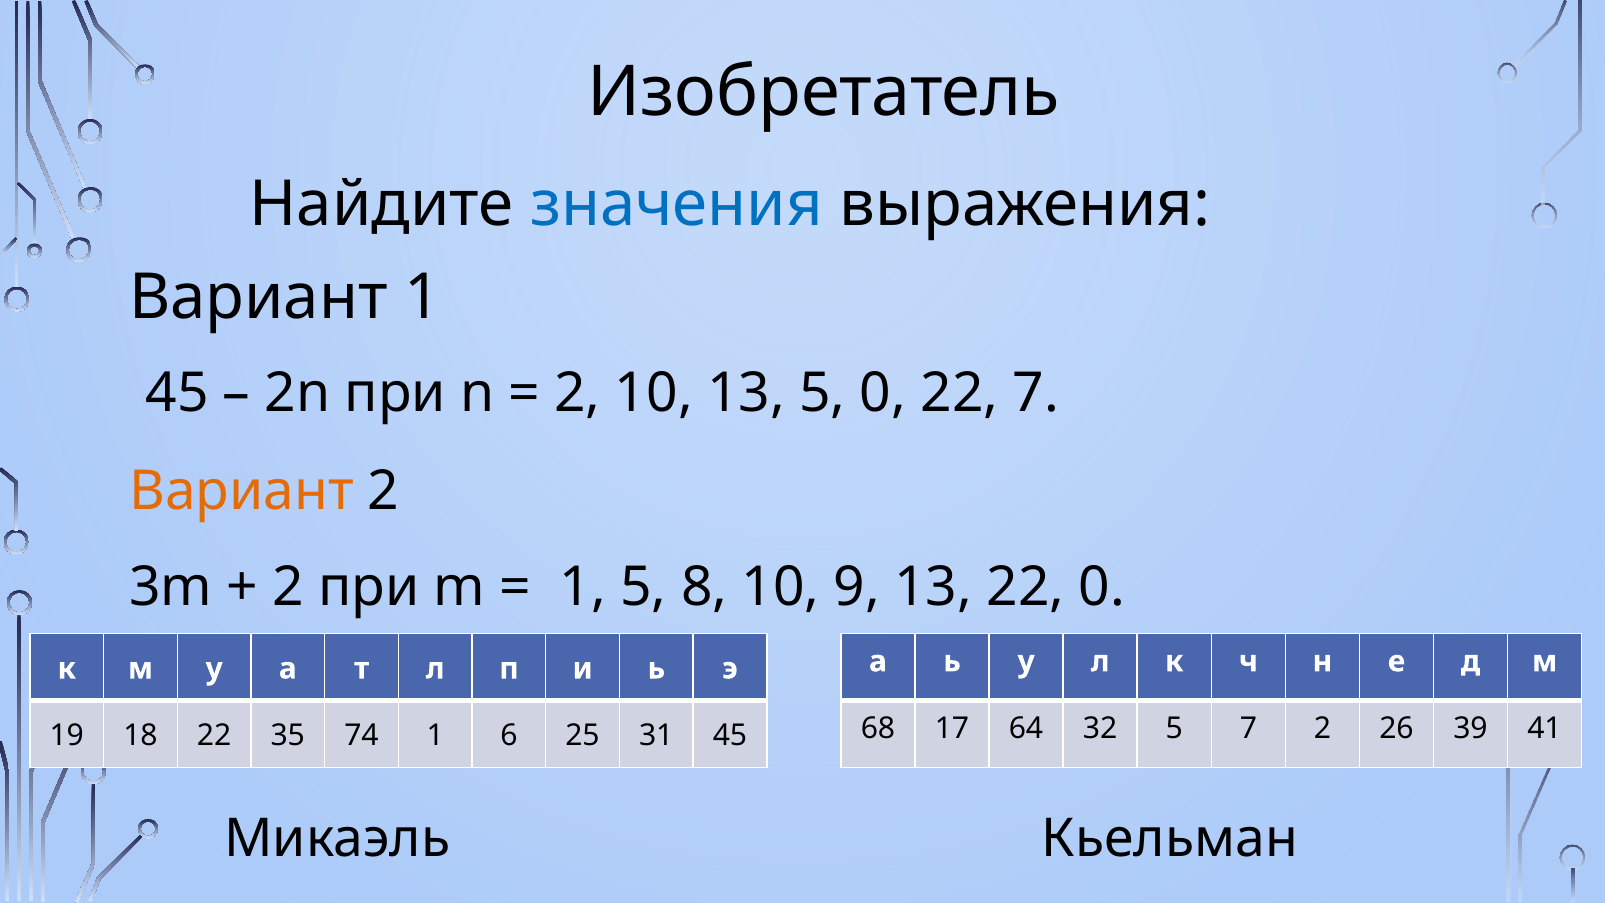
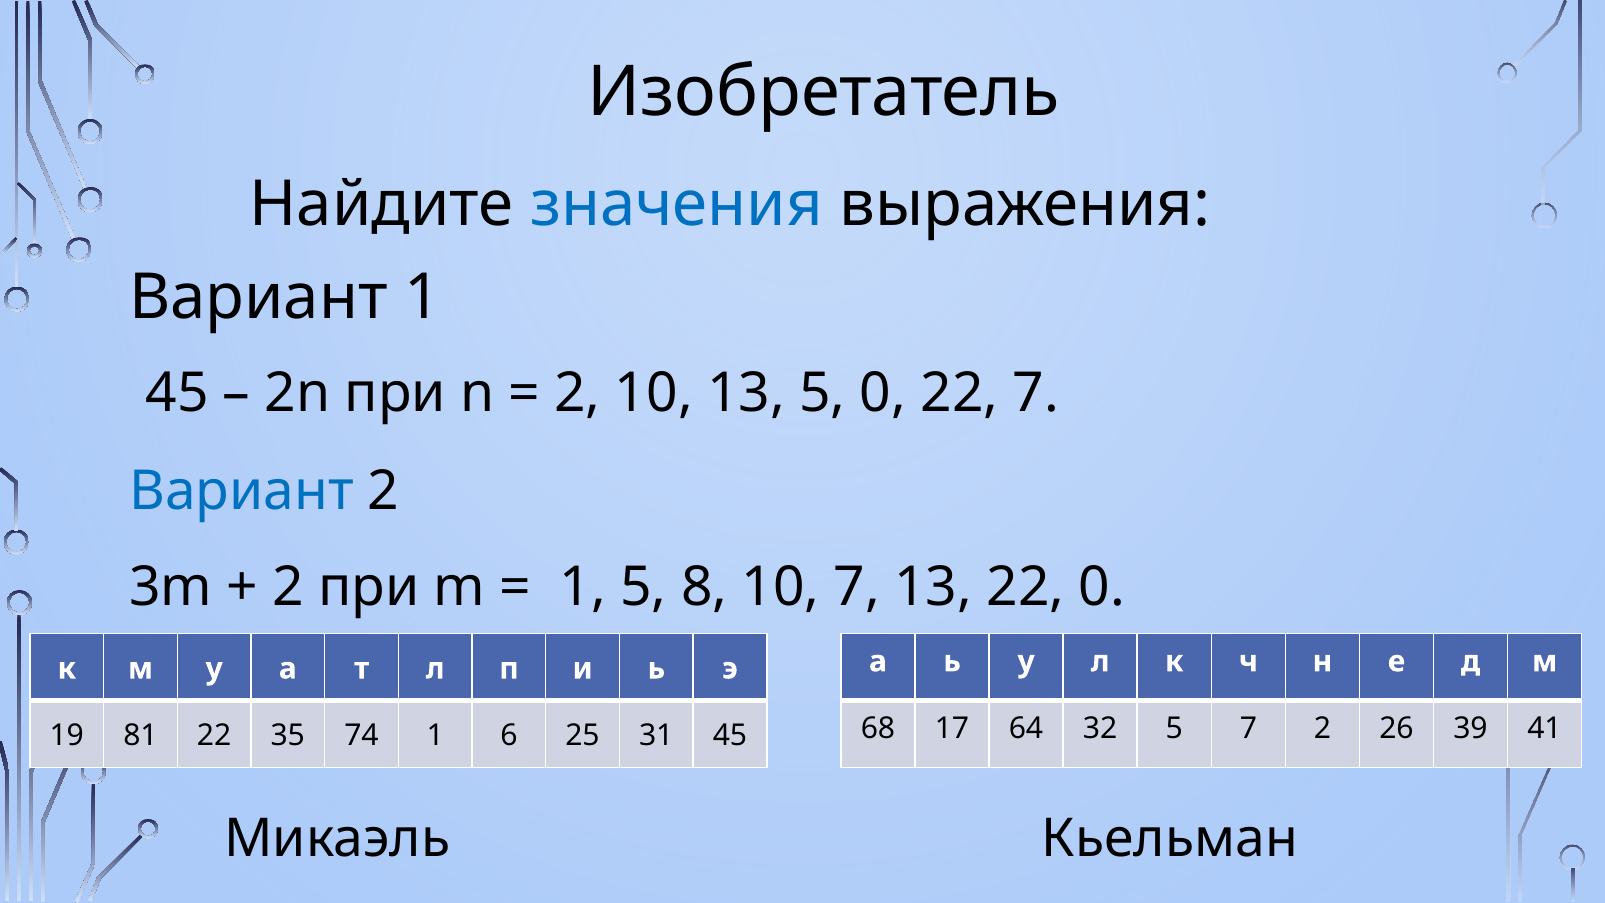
Вариант at (241, 491) colour: orange -> blue
10 9: 9 -> 7
18: 18 -> 81
